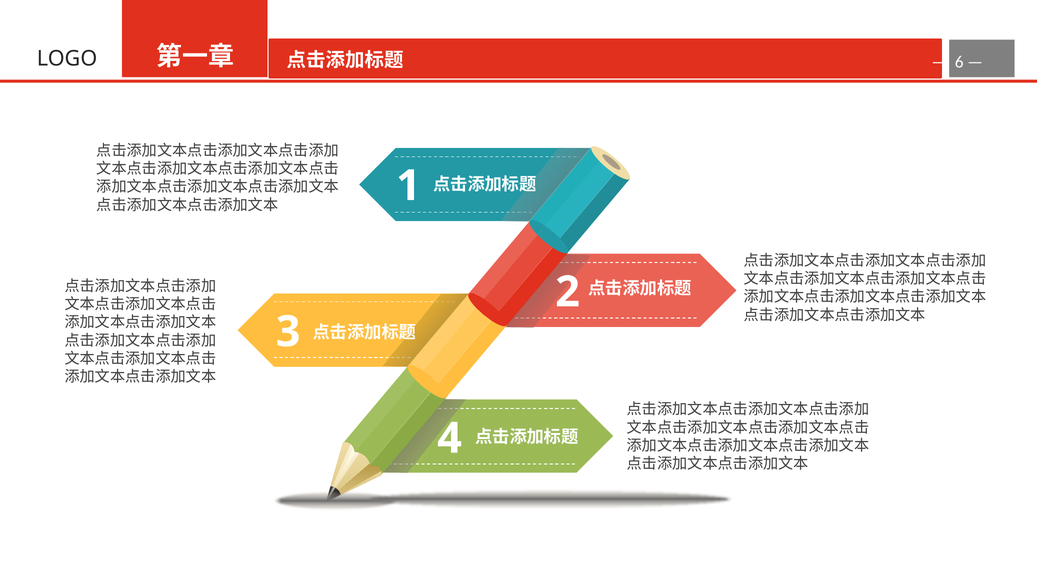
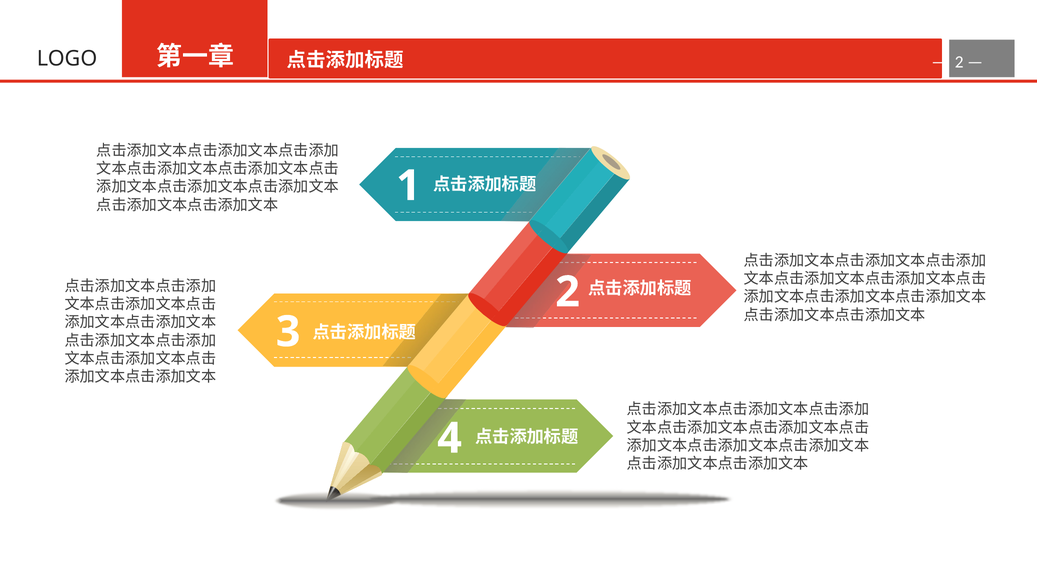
6 at (959, 62): 6 -> 2
